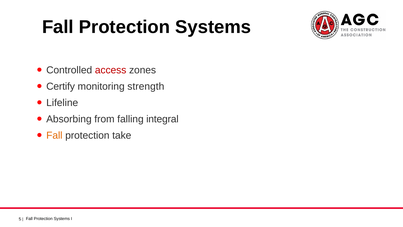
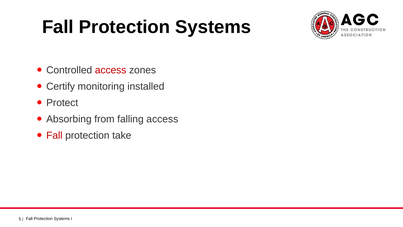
strength: strength -> installed
Lifeline: Lifeline -> Protect
falling integral: integral -> access
Fall at (54, 135) colour: orange -> red
